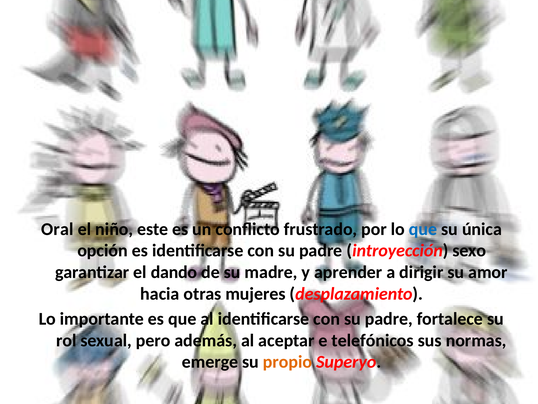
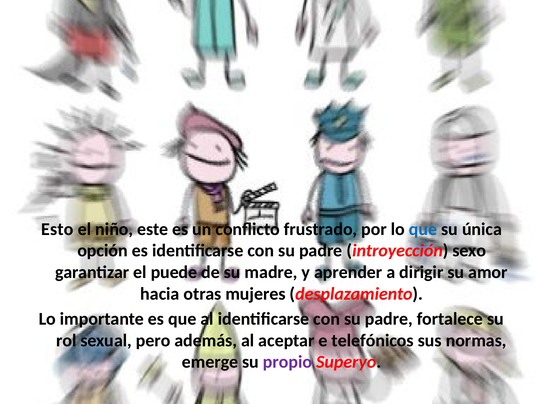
Oral: Oral -> Esto
dando: dando -> puede
propio colour: orange -> purple
